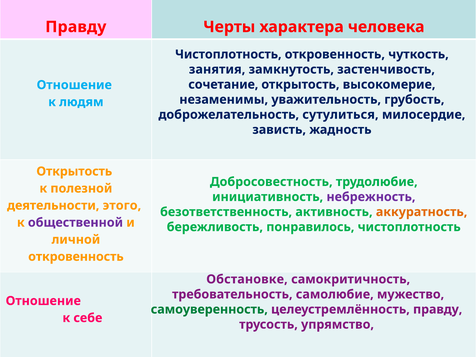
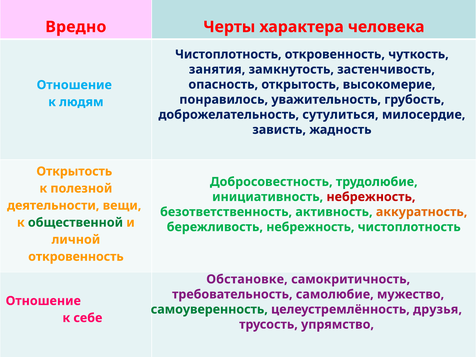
Правду at (76, 27): Правду -> Вредно
сочетание: сочетание -> опасность
незаменимы: незаменимы -> понравилось
небрежность at (371, 197) colour: purple -> red
этого: этого -> вещи
общественной colour: purple -> green
бережливость понравилось: понравилось -> небрежность
целеустремлённость правду: правду -> друзья
